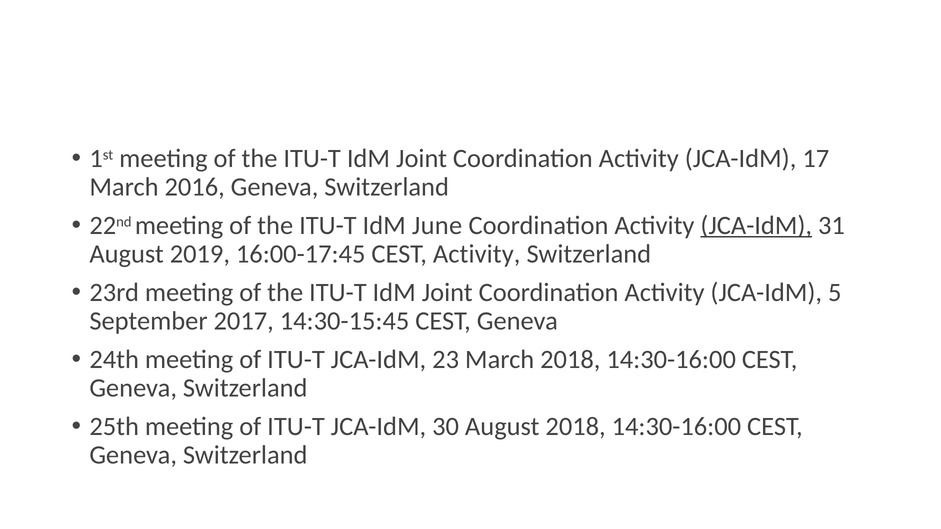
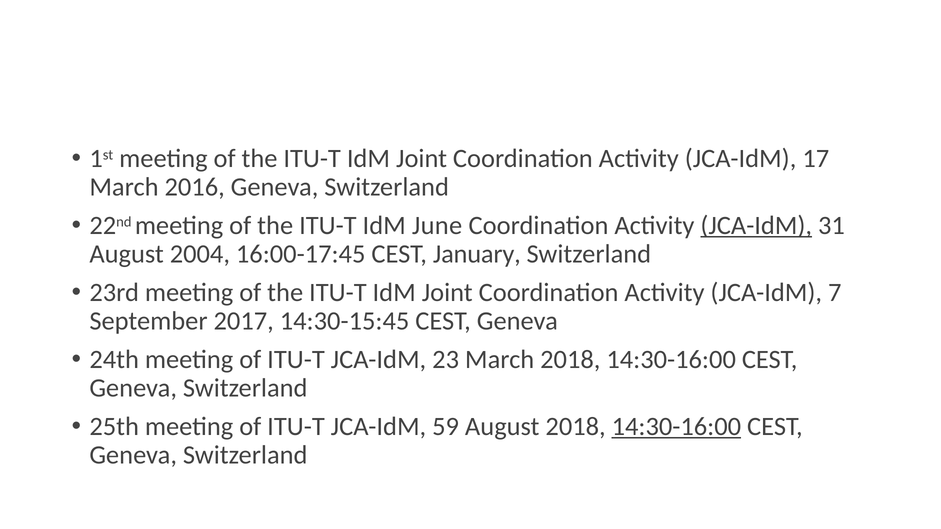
2019: 2019 -> 2004
CEST Activity: Activity -> January
5: 5 -> 7
30: 30 -> 59
14:30-16:00 at (676, 427) underline: none -> present
